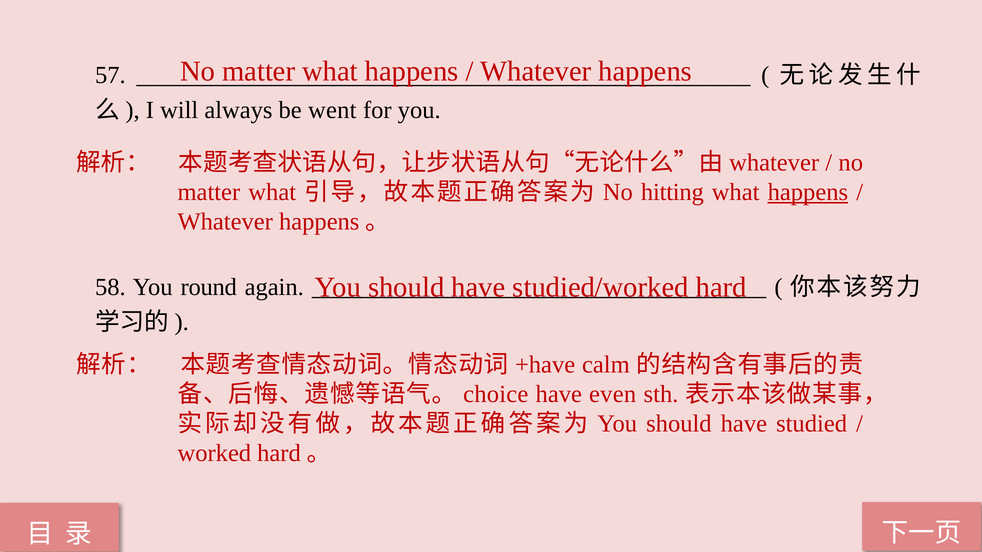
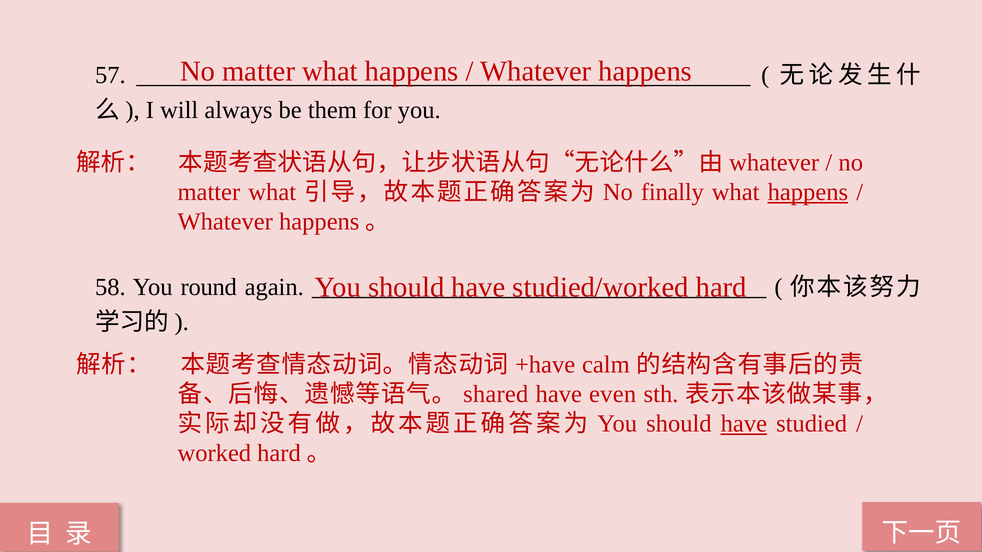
went: went -> them
hitting: hitting -> finally
choice: choice -> shared
have at (744, 424) underline: none -> present
